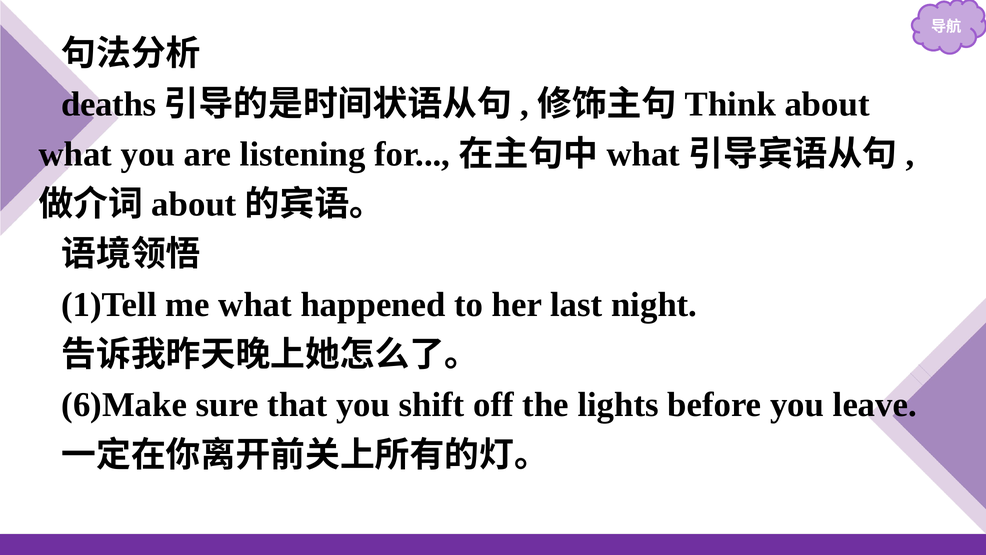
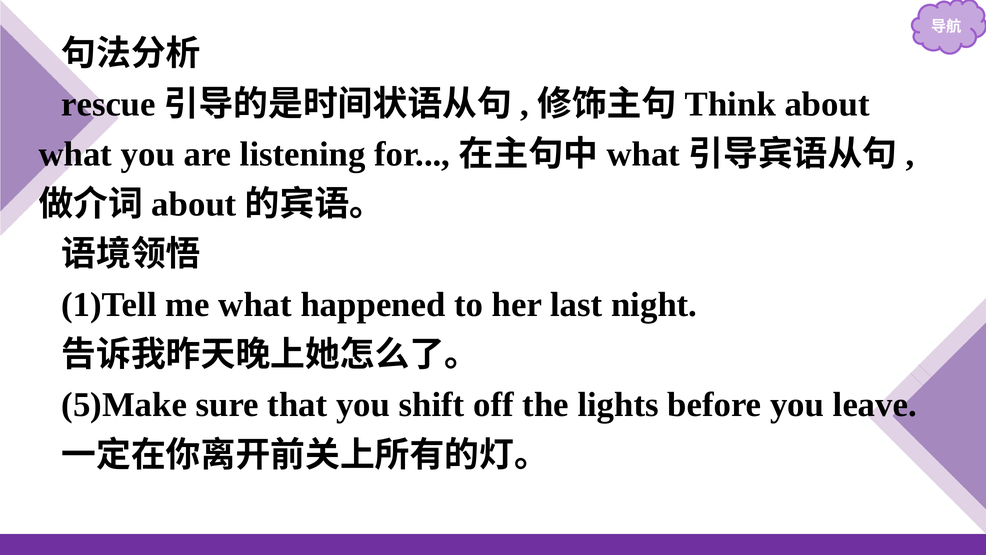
deaths: deaths -> rescue
6)Make: 6)Make -> 5)Make
